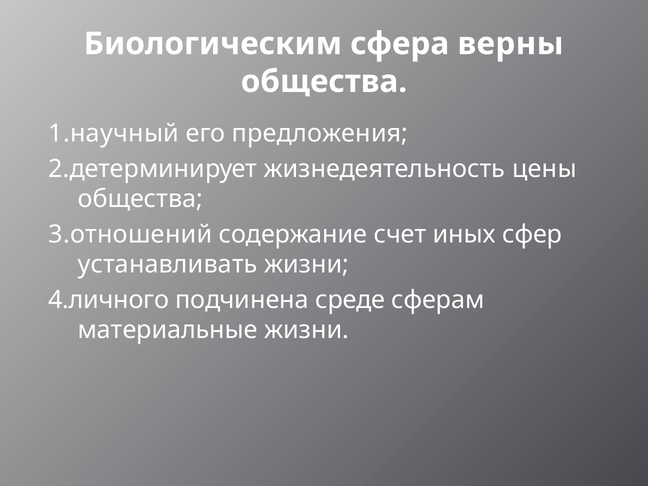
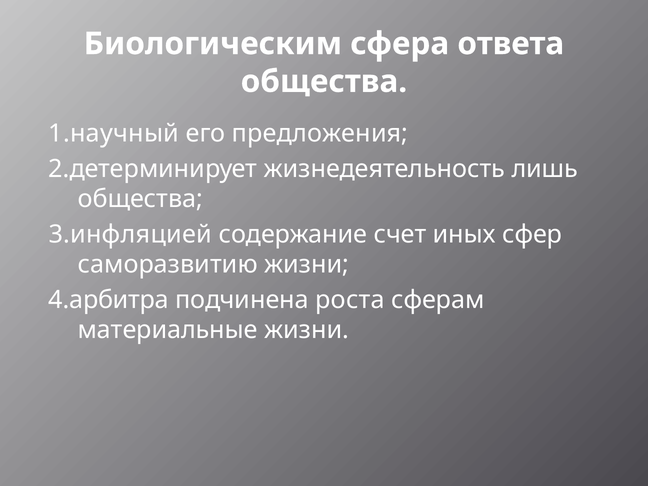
верны: верны -> ответа
цены: цены -> лишь
3.отношений: 3.отношений -> 3.инфляцией
устанавливать: устанавливать -> саморазвитию
4.личного: 4.личного -> 4.арбитра
среде: среде -> роста
